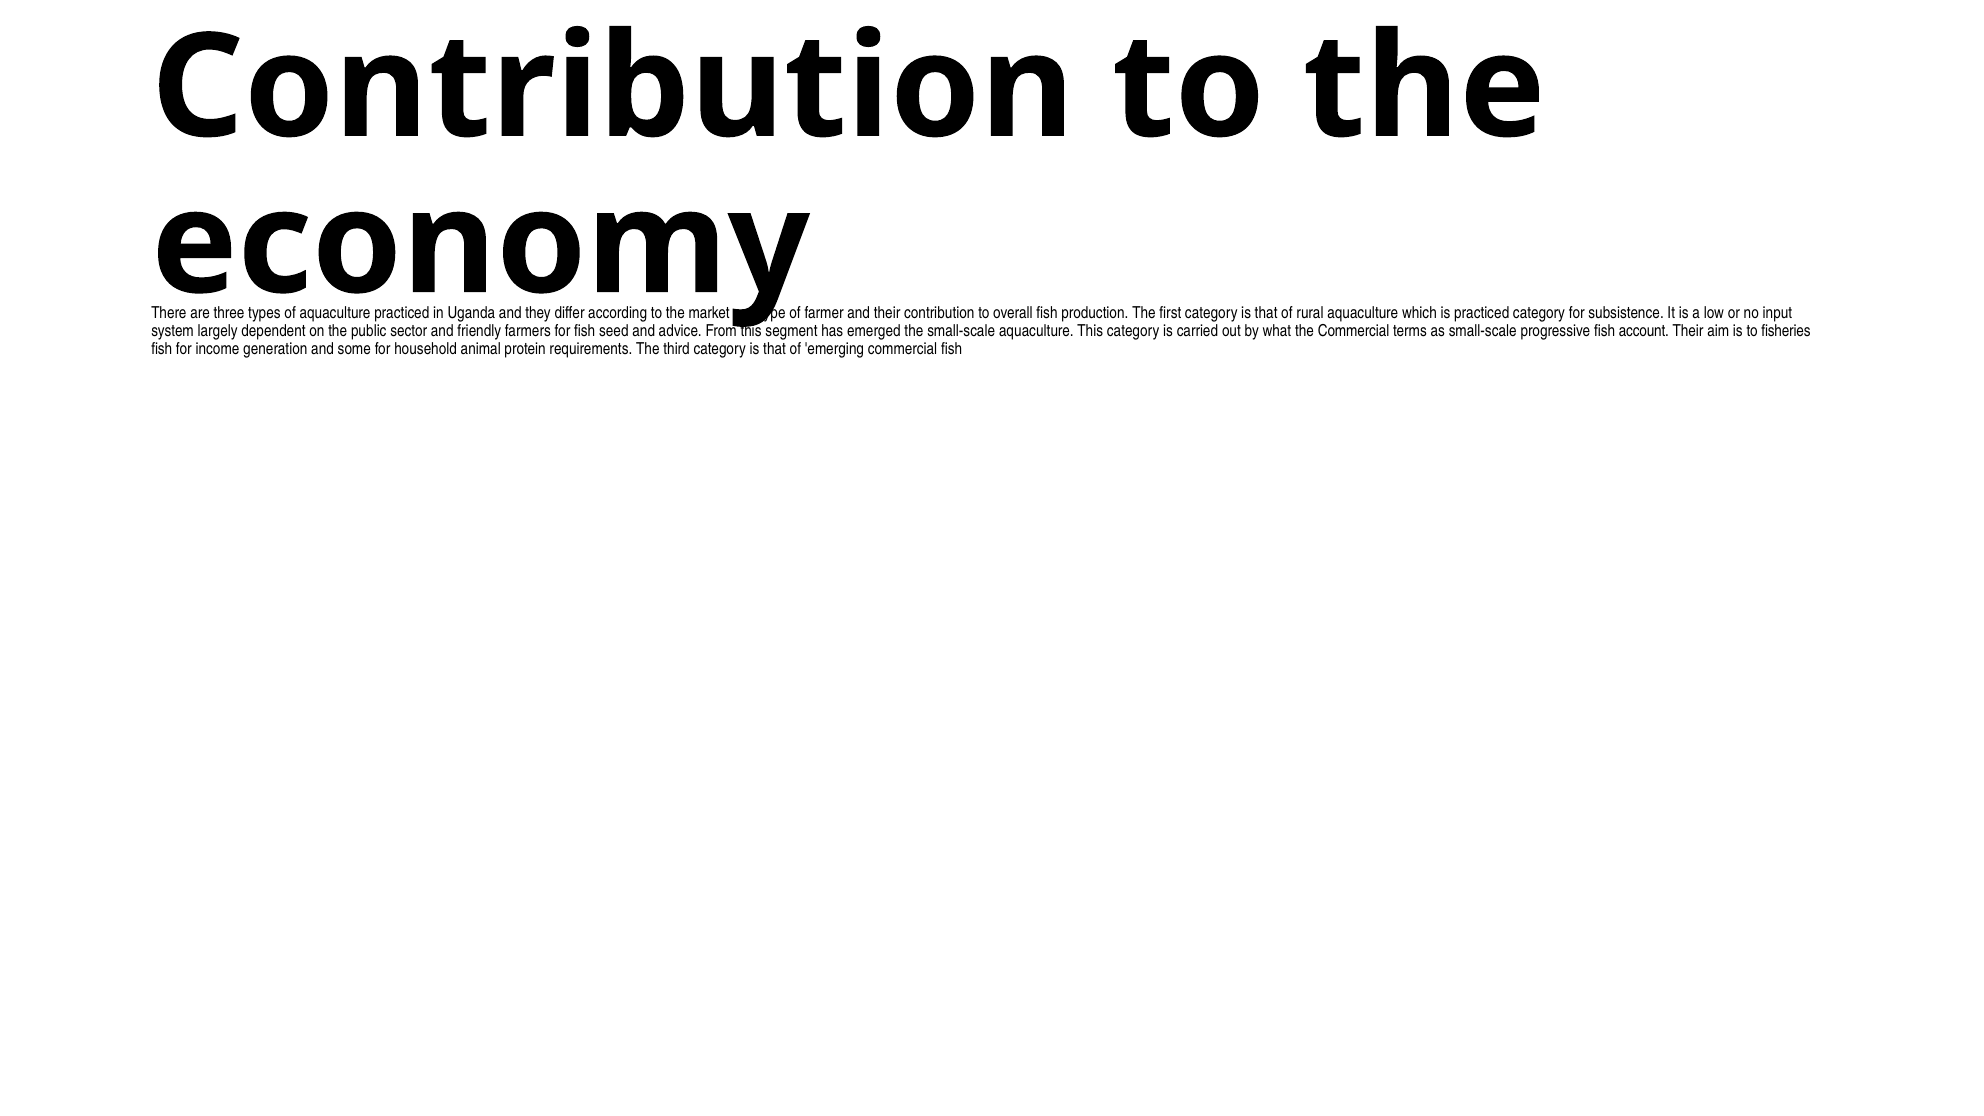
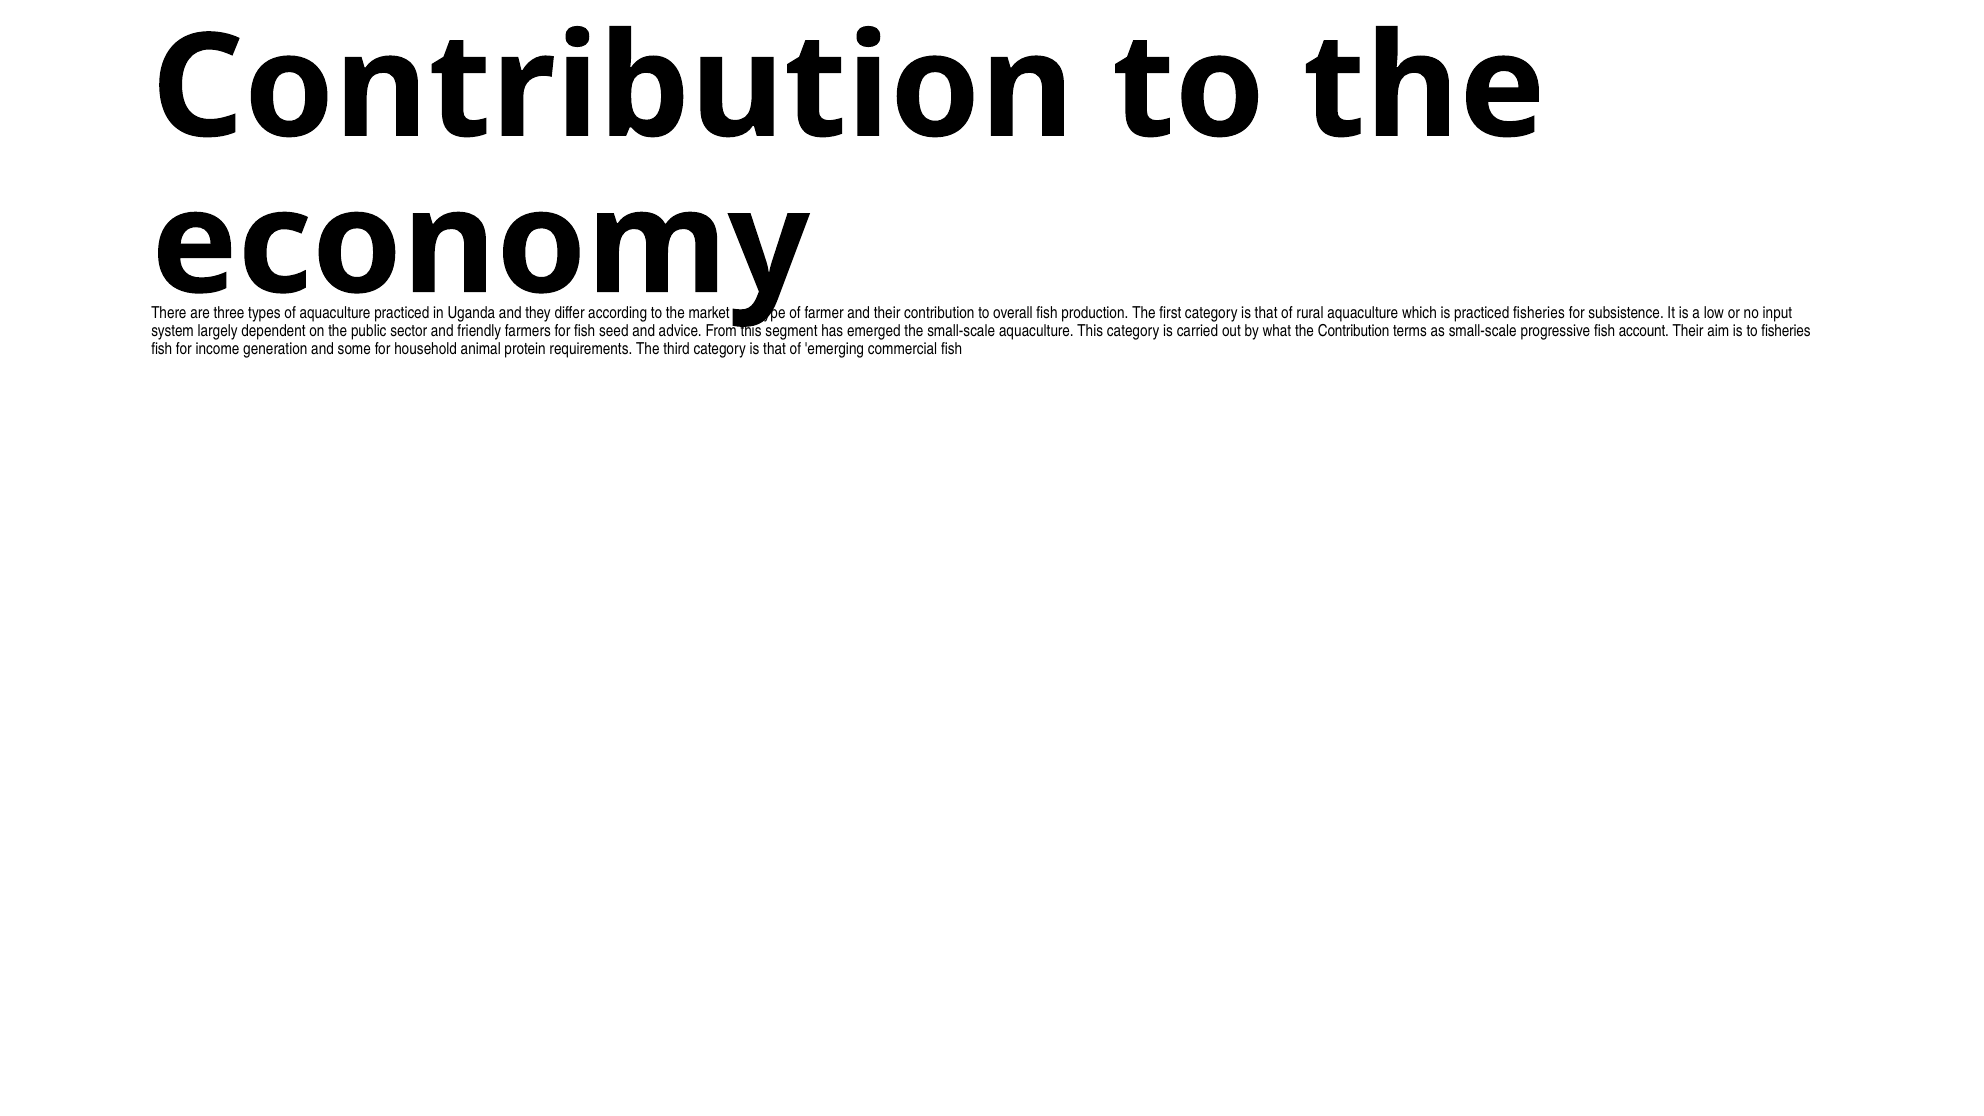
practiced category: category -> fisheries
the Commercial: Commercial -> Contribution
